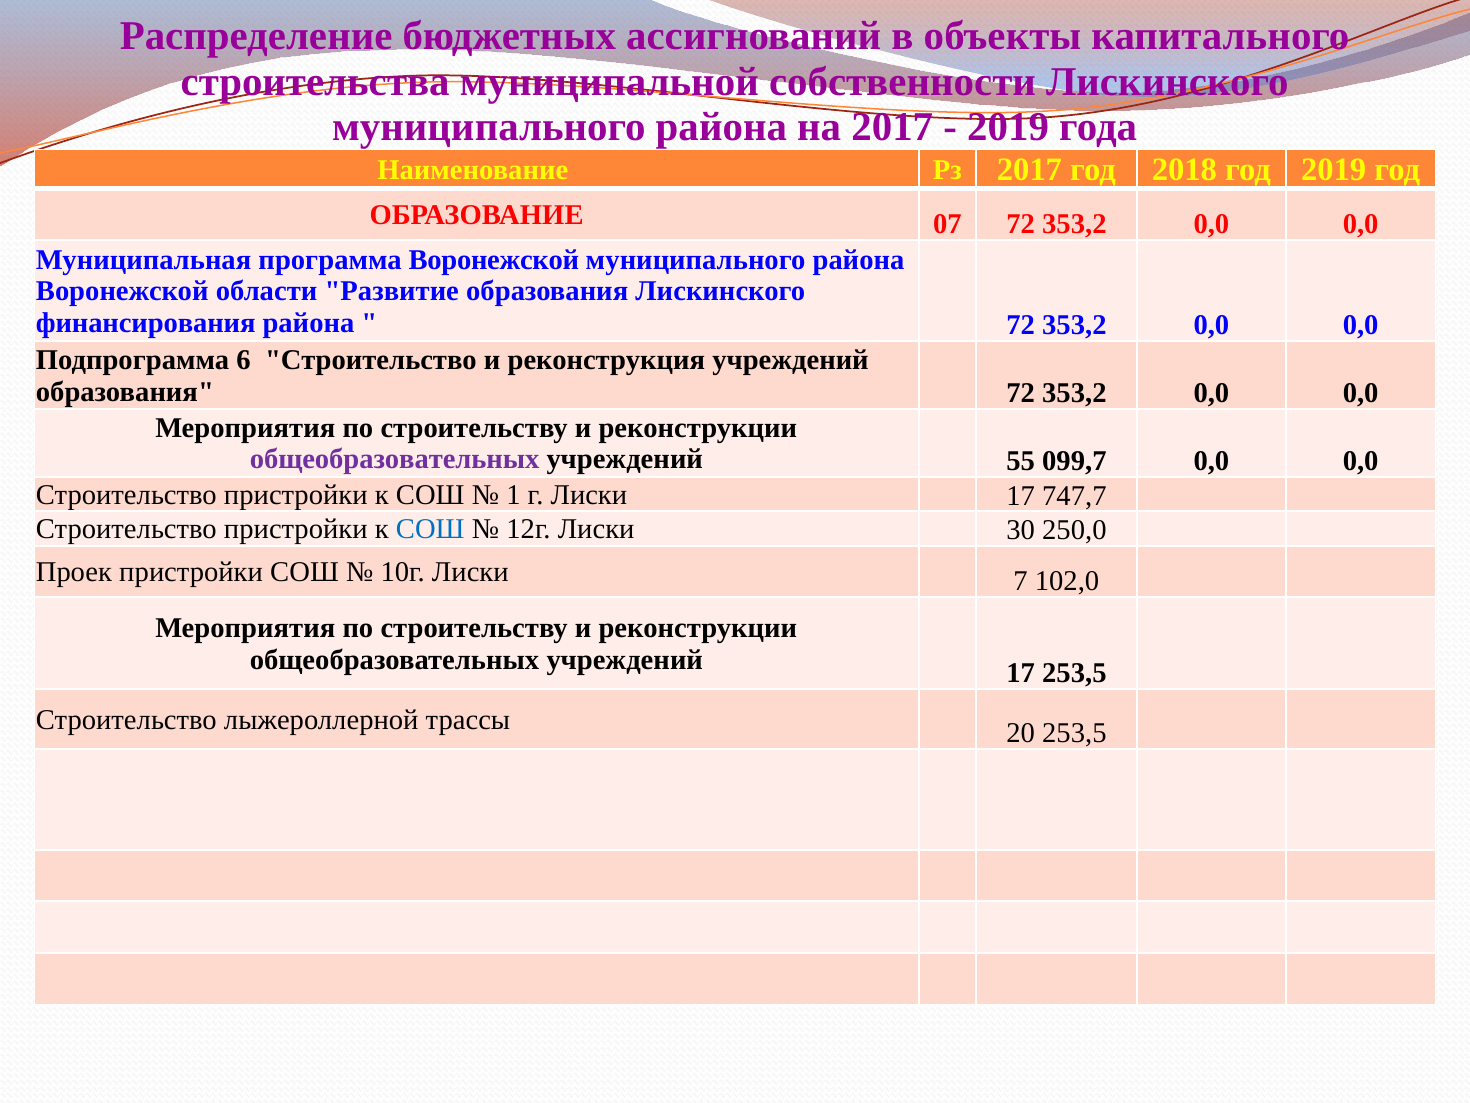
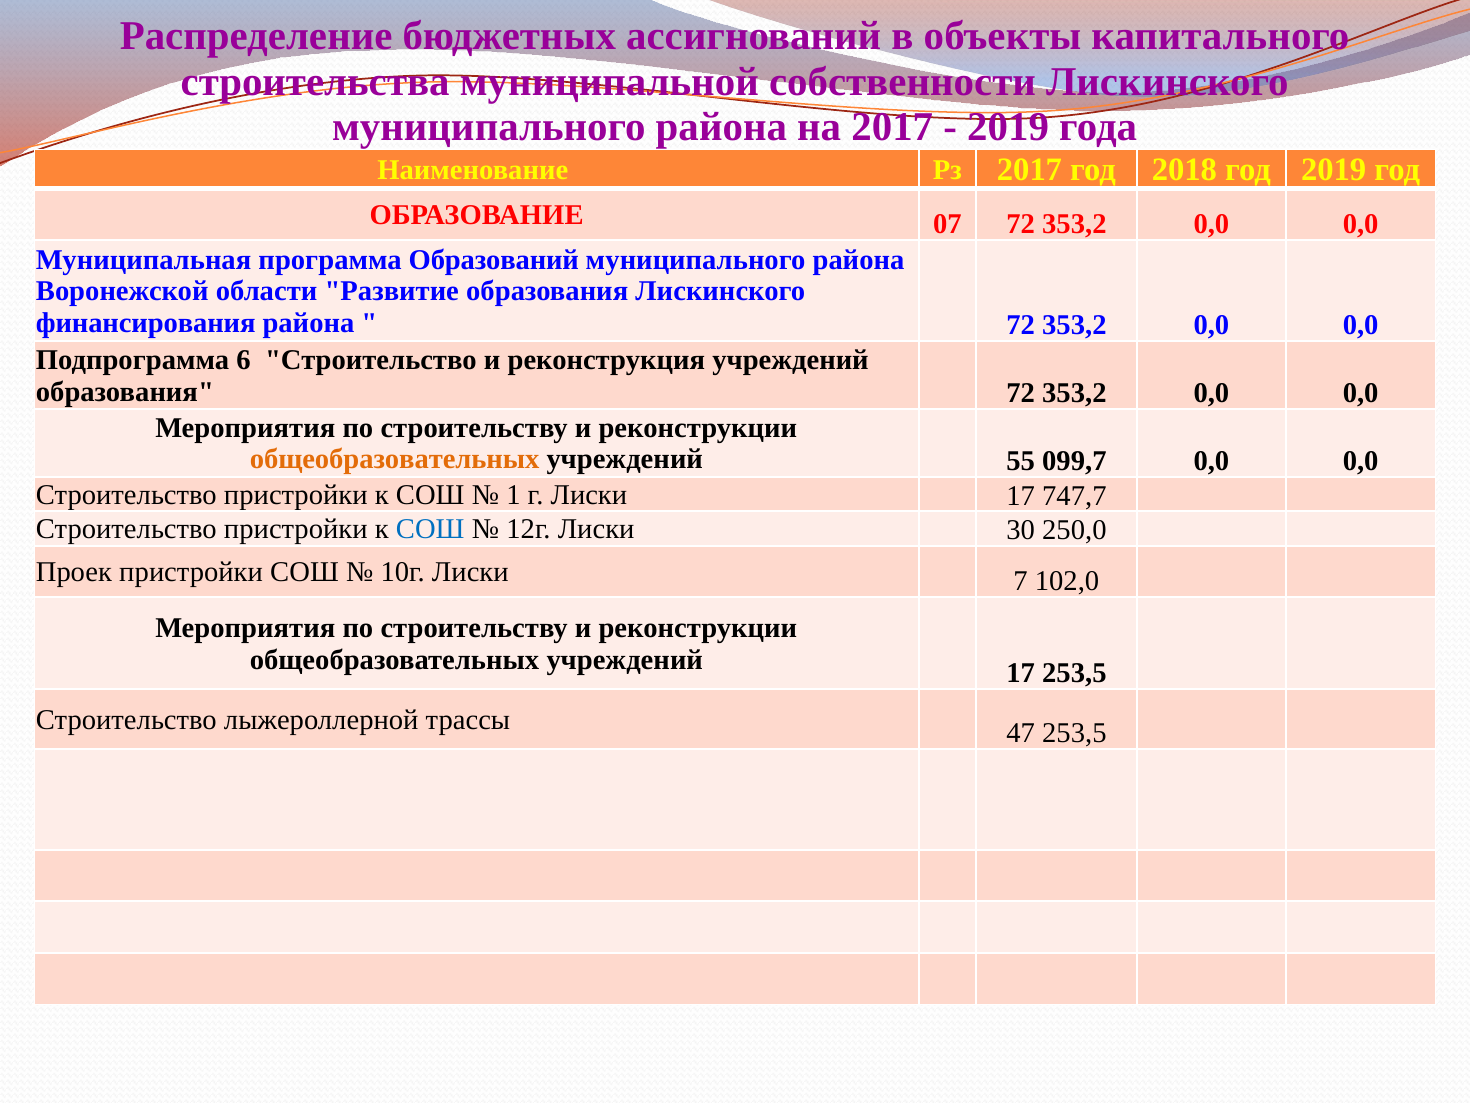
программа Воронежской: Воронежской -> Образований
общеобразовательных at (395, 459) colour: purple -> orange
20: 20 -> 47
